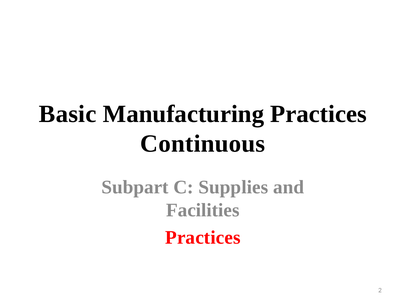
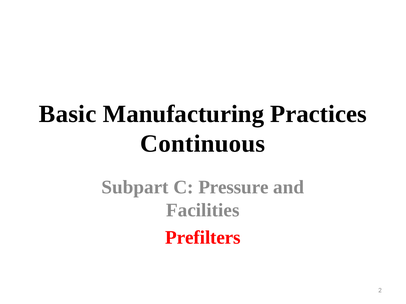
Supplies: Supplies -> Pressure
Practices at (203, 238): Practices -> Prefilters
